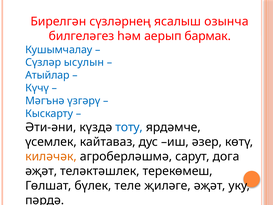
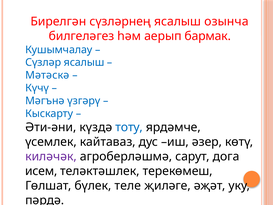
Сүзләр ысулын: ысулын -> ясалыш
Атыйлар: Атыйлар -> Мәтәскә
киләчәк colour: orange -> purple
әҗәт at (41, 171): әҗәт -> исем
